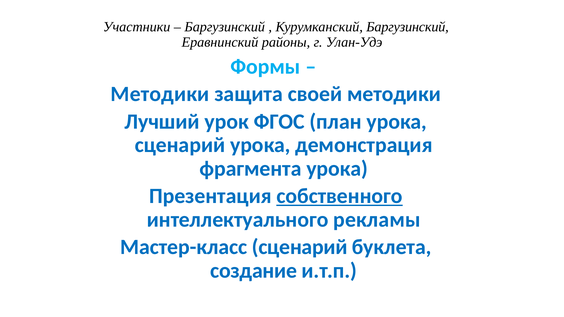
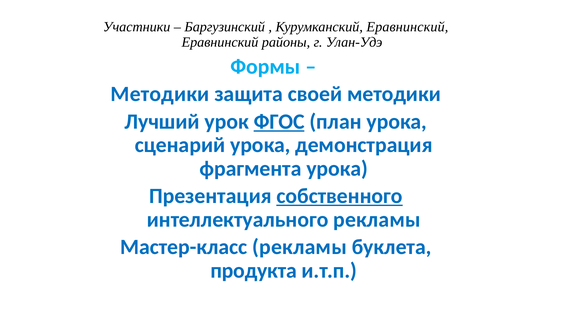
Курумканский Баргузинский: Баргузинский -> Еравнинский
ФГОС underline: none -> present
Мастер-класс сценарий: сценарий -> рекламы
создание: создание -> продукта
